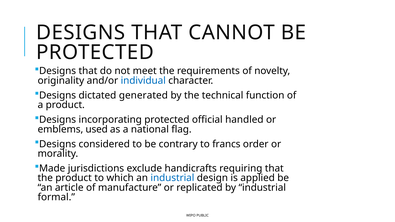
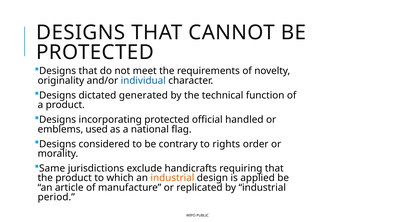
francs: francs -> rights
Made: Made -> Same
industrial at (172, 178) colour: blue -> orange
formal: formal -> period
